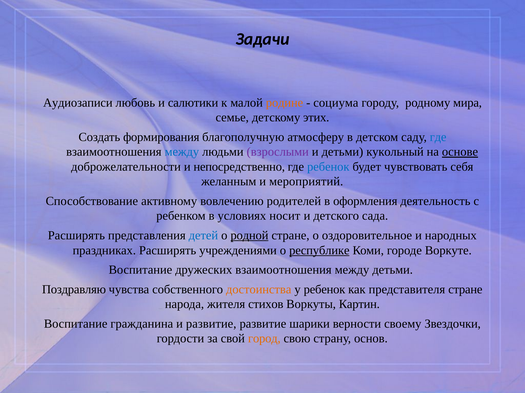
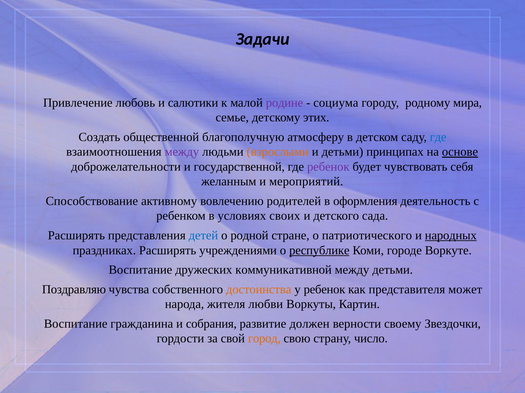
Аудиозаписи: Аудиозаписи -> Привлечение
родине colour: orange -> purple
формирования: формирования -> общественной
между at (182, 152) colour: blue -> purple
взрослыми colour: purple -> orange
кукольный: кукольный -> принципах
непосредственно: непосредственно -> государственной
ребенок at (328, 167) colour: blue -> purple
носит: носит -> своих
родной underline: present -> none
оздоровительное: оздоровительное -> патриотического
народных underline: none -> present
дружеских взаимоотношения: взаимоотношения -> коммуникативной
представителя стране: стране -> может
стихов: стихов -> любви
и развитие: развитие -> собрания
шарики: шарики -> должен
основ: основ -> число
